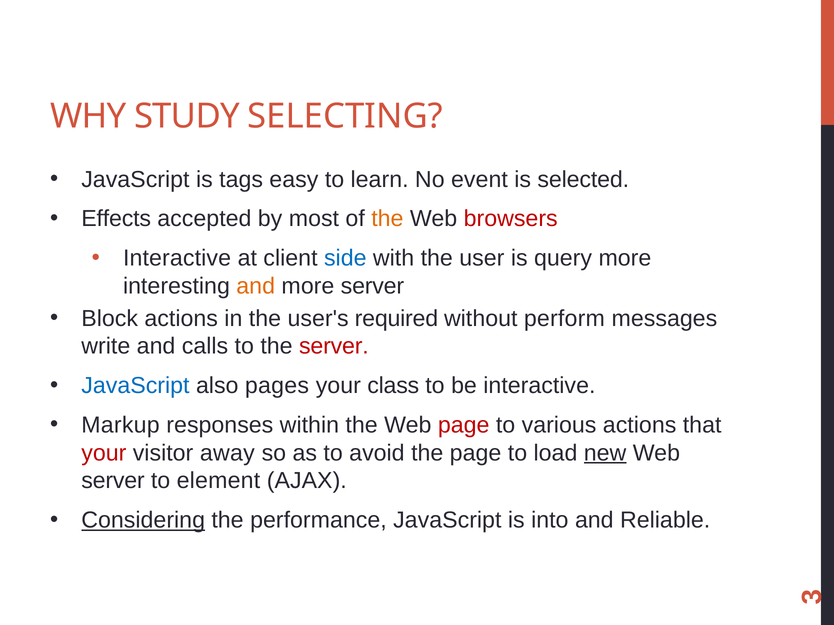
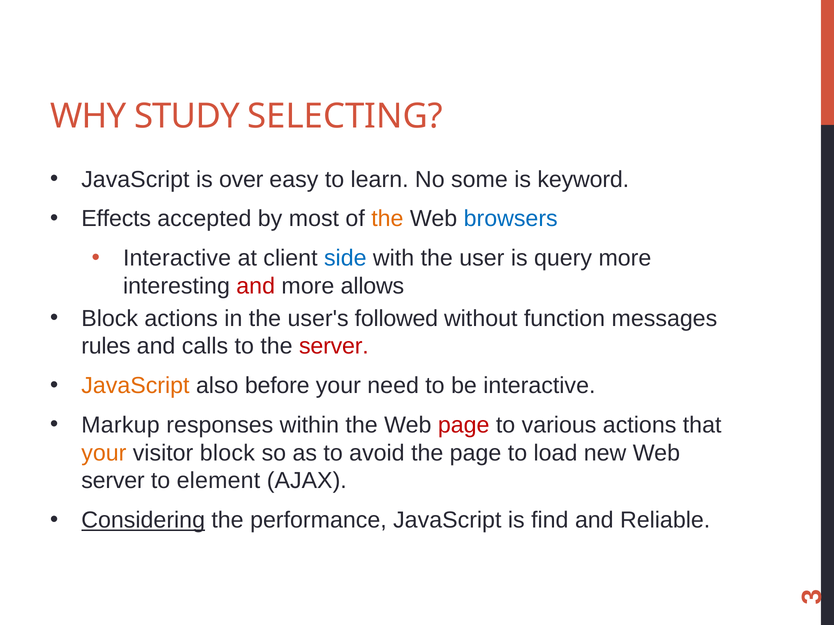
tags: tags -> over
event: event -> some
selected: selected -> keyword
browsers colour: red -> blue
and at (256, 286) colour: orange -> red
more server: server -> allows
required: required -> followed
perform: perform -> function
write: write -> rules
JavaScript at (135, 386) colour: blue -> orange
pages: pages -> before
class: class -> need
your at (104, 453) colour: red -> orange
visitor away: away -> block
new underline: present -> none
into: into -> find
